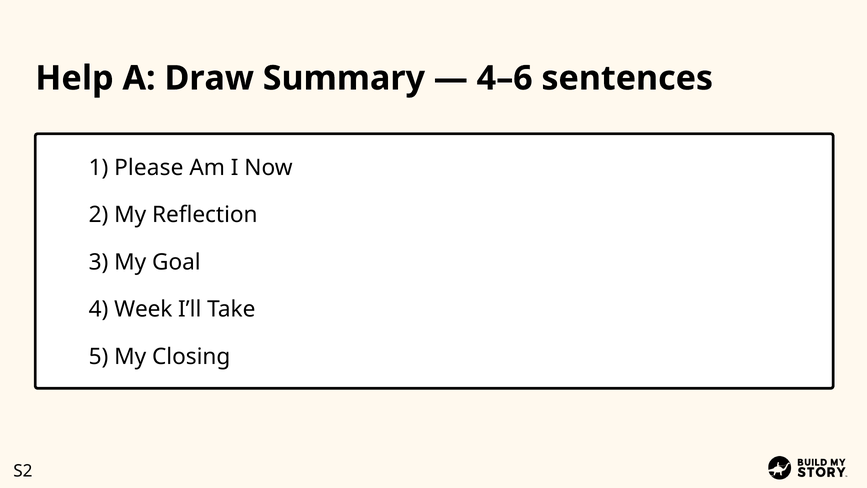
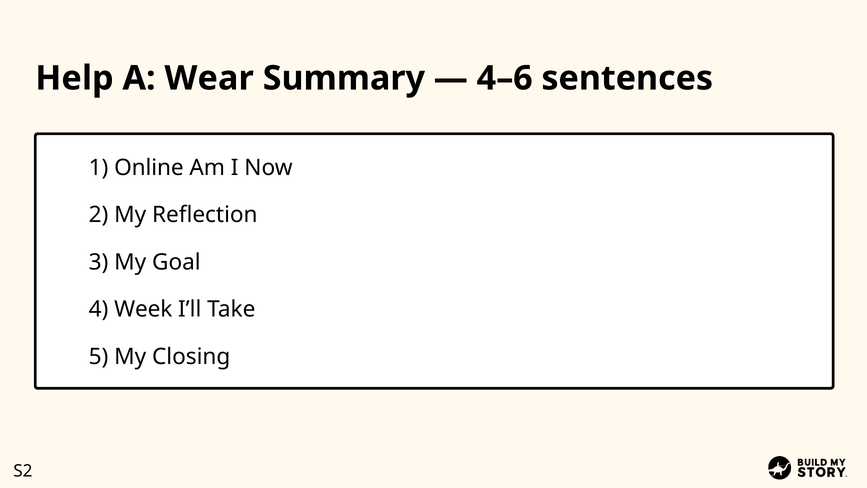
Draw: Draw -> Wear
Please: Please -> Online
